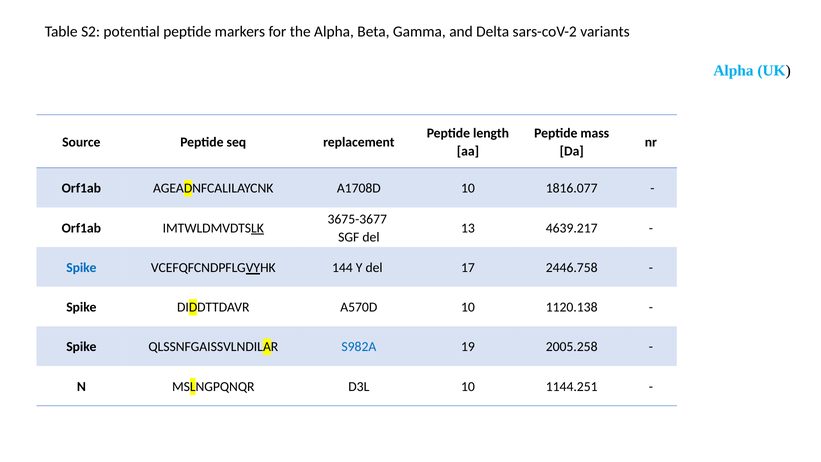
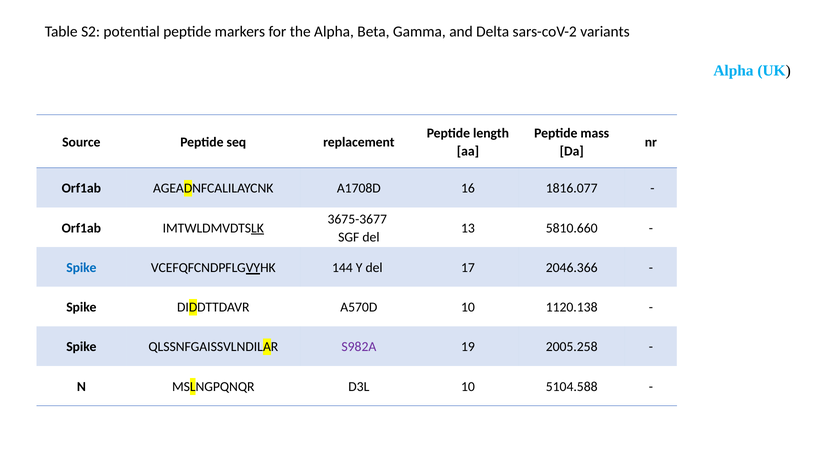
A1708D 10: 10 -> 16
4639.217: 4639.217 -> 5810.660
2446.758: 2446.758 -> 2046.366
S982A colour: blue -> purple
1144.251: 1144.251 -> 5104.588
